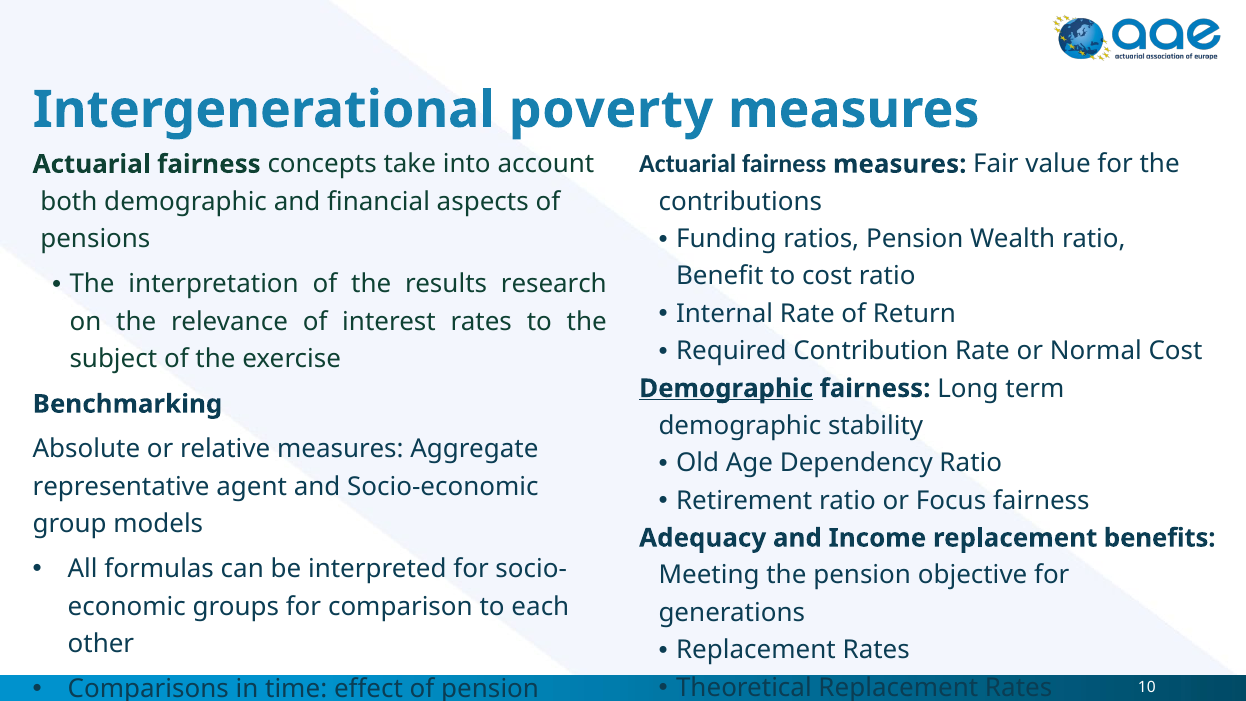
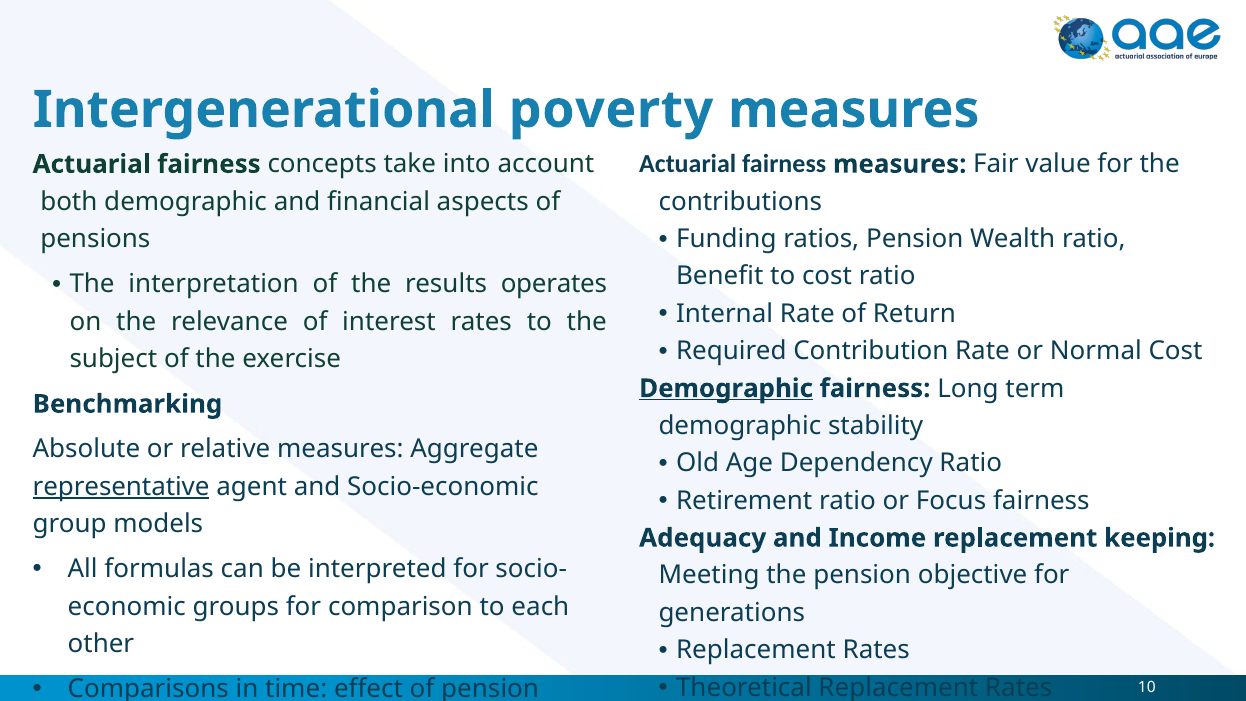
research: research -> operates
representative underline: none -> present
benefits: benefits -> keeping
